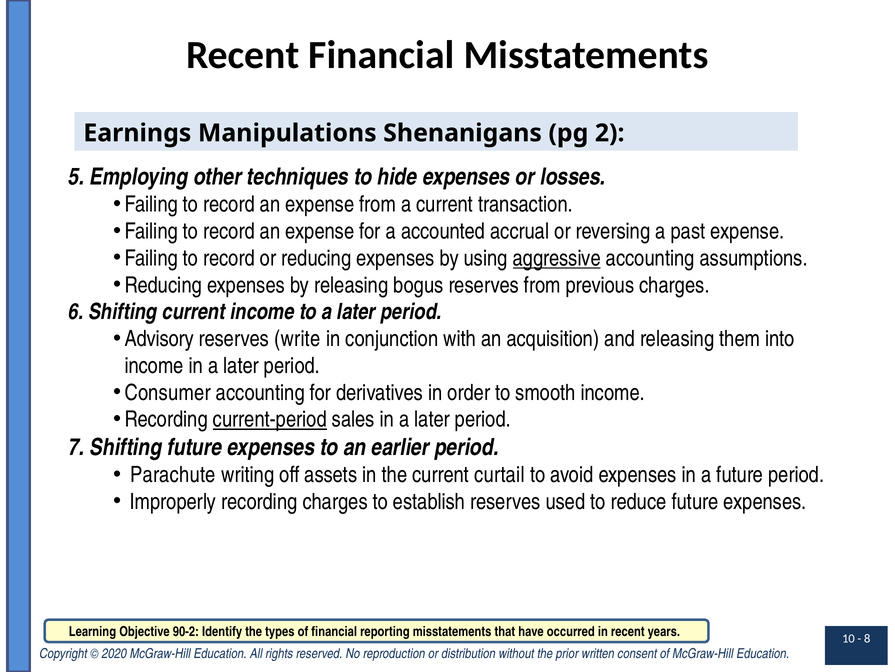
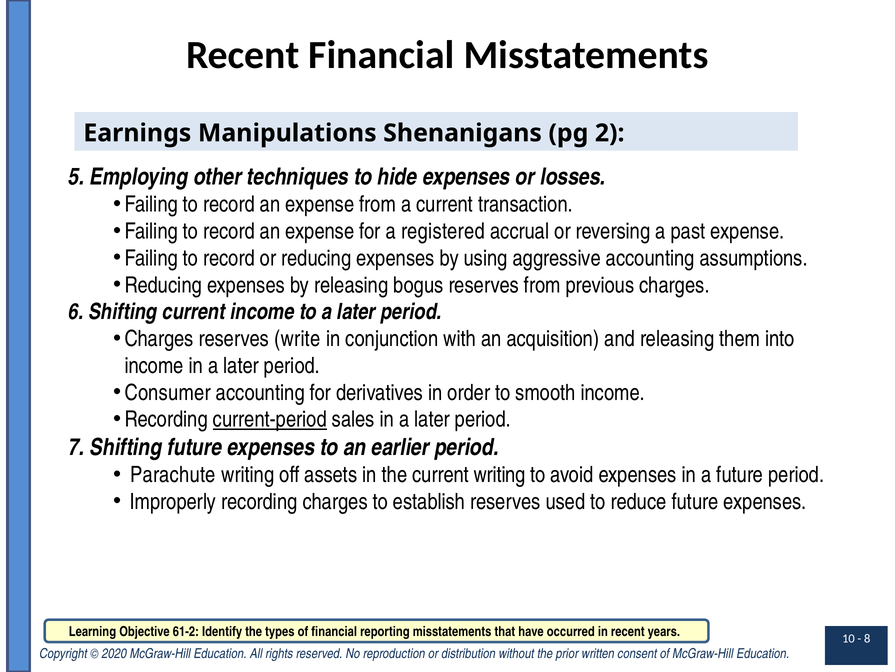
accounted: accounted -> registered
aggressive underline: present -> none
Advisory at (159, 339): Advisory -> Charges
current curtail: curtail -> writing
90-2: 90-2 -> 61-2
